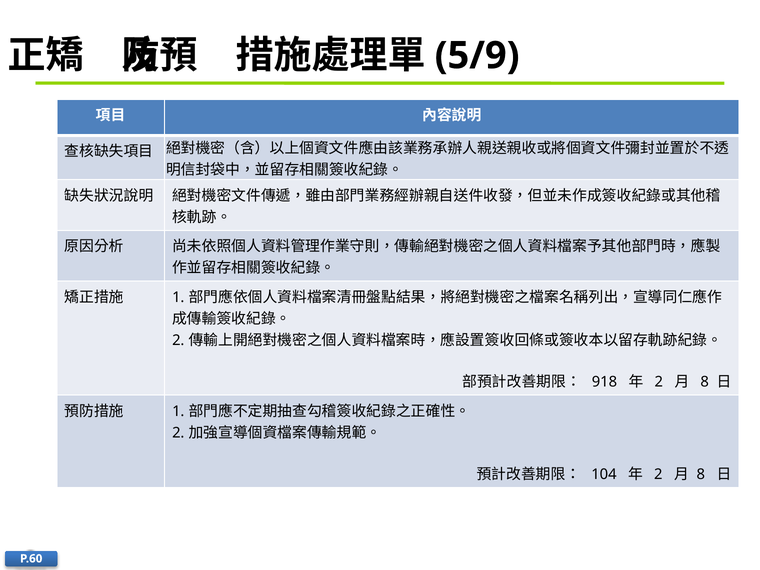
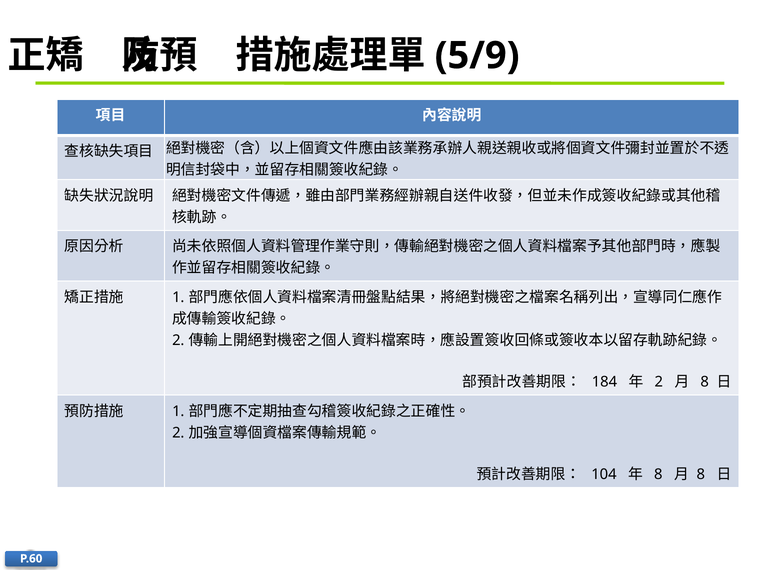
918: 918 -> 184
2 at (658, 474): 2 -> 8
